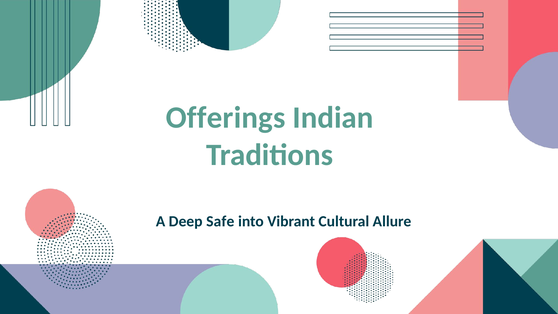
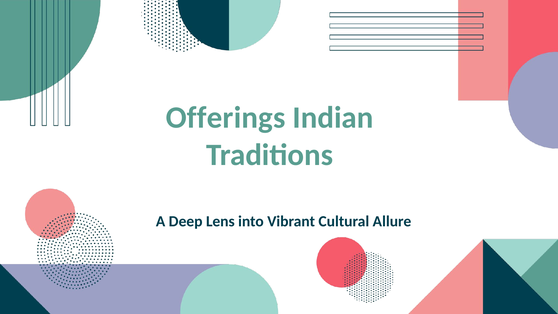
Safe: Safe -> Lens
